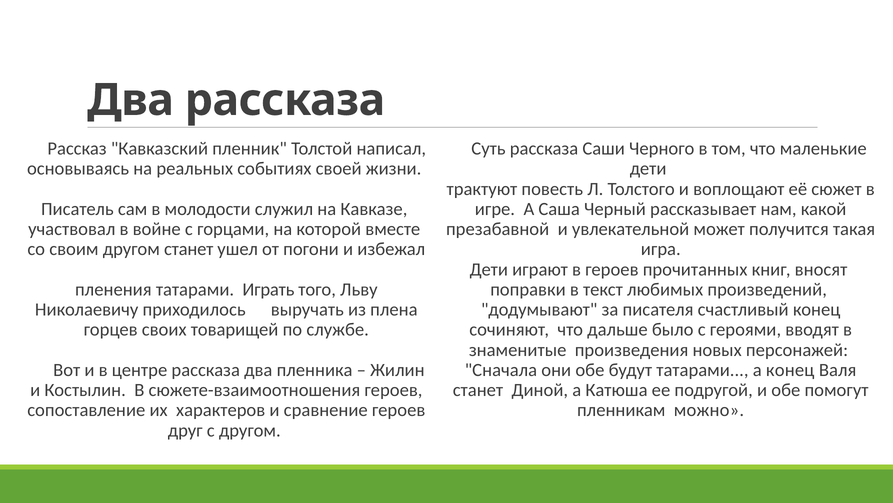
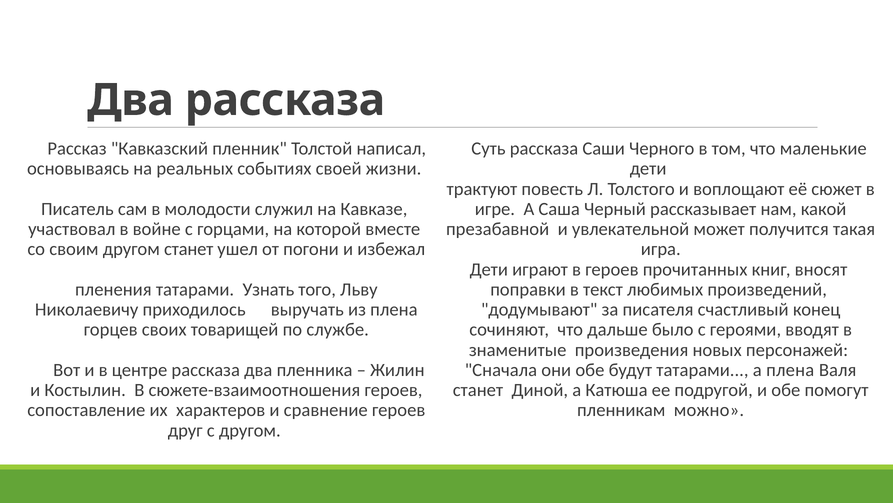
Играть: Играть -> Узнать
а конец: конец -> плена
